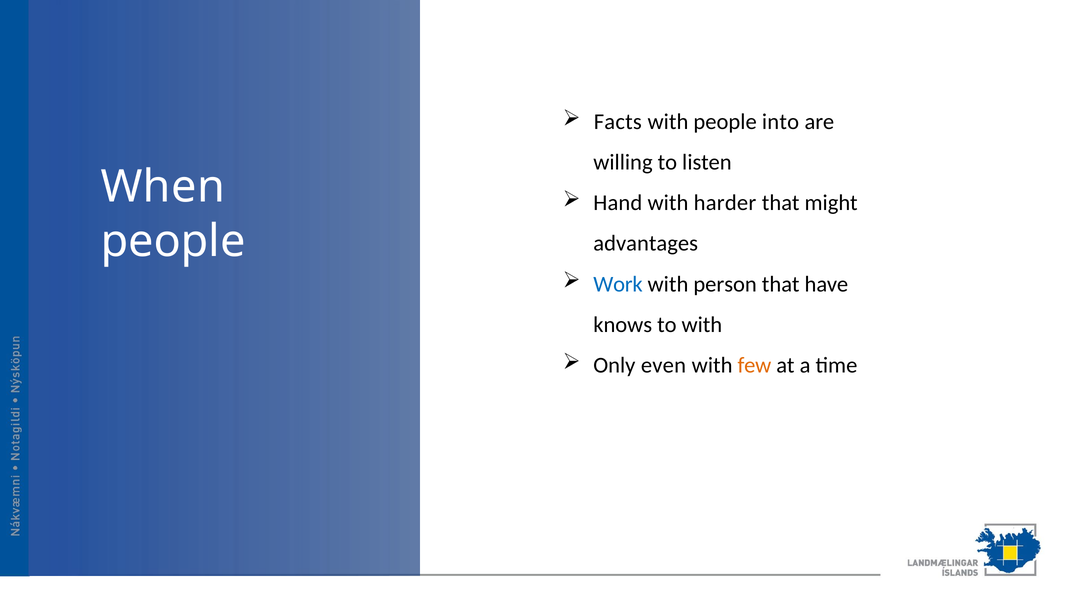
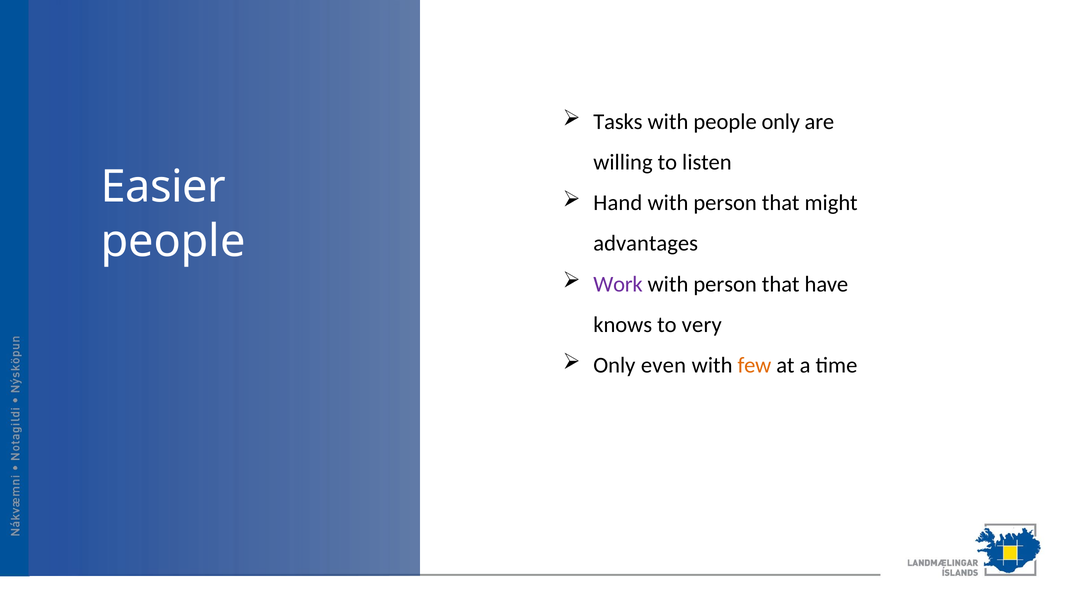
Facts: Facts -> Tasks
people into: into -> only
When: When -> Easier
harder at (725, 203): harder -> person
Work colour: blue -> purple
to with: with -> very
